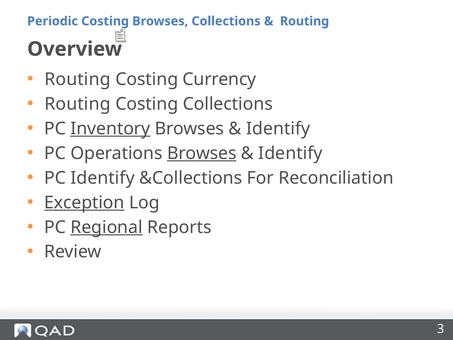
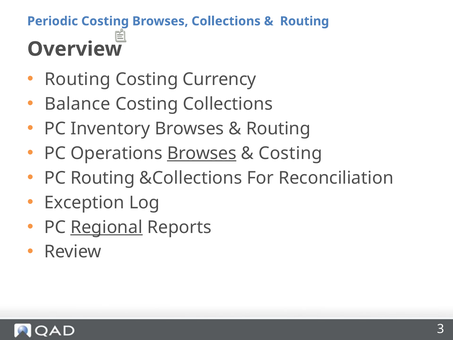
Routing at (77, 104): Routing -> Balance
Inventory underline: present -> none
Identify at (278, 128): Identify -> Routing
Identify at (290, 153): Identify -> Costing
PC Identify: Identify -> Routing
Exception underline: present -> none
